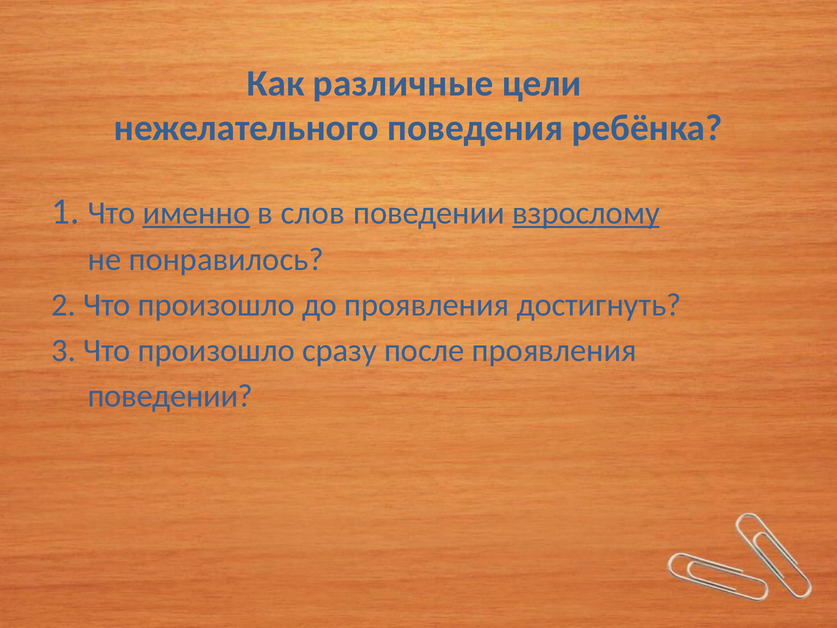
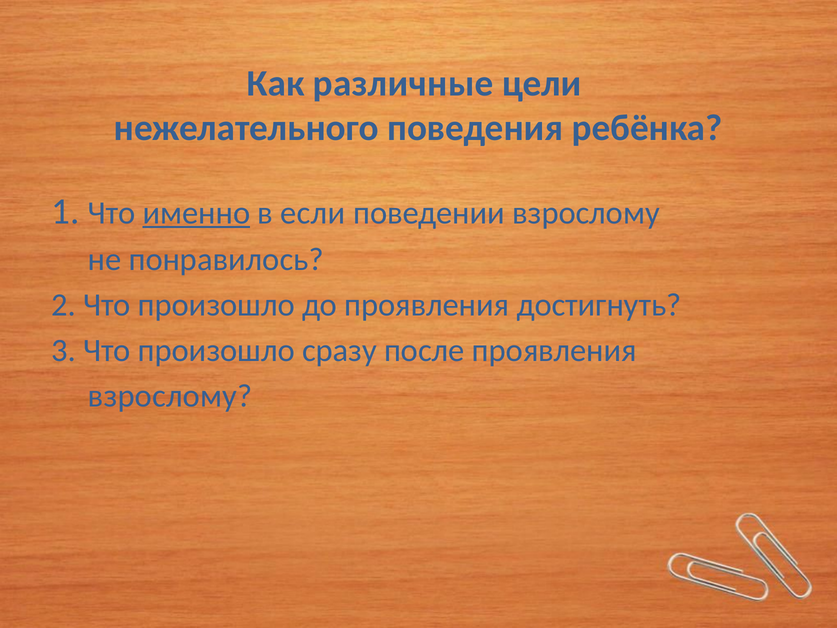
слов: слов -> если
взрослому at (586, 213) underline: present -> none
поведении at (170, 396): поведении -> взрослому
